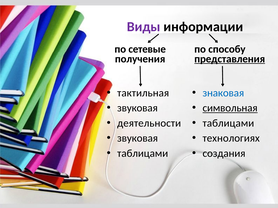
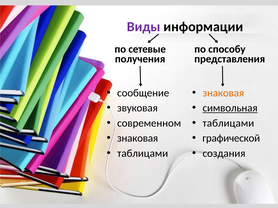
представления underline: present -> none
тактильная: тактильная -> сообщение
знаковая at (223, 93) colour: blue -> orange
деятельности: деятельности -> современном
звуковая at (138, 139): звуковая -> знаковая
технологиях: технологиях -> графической
